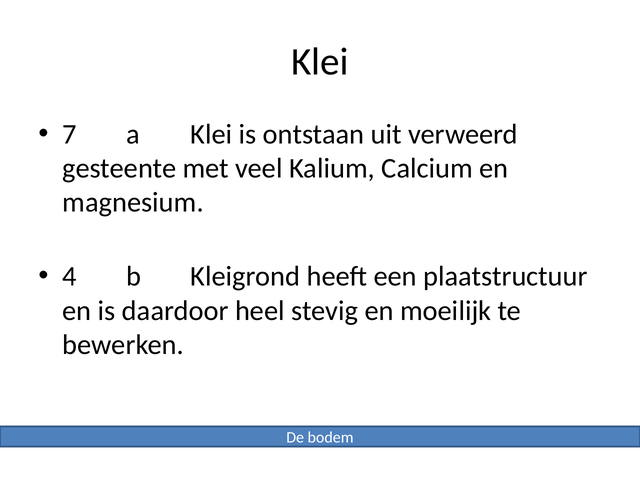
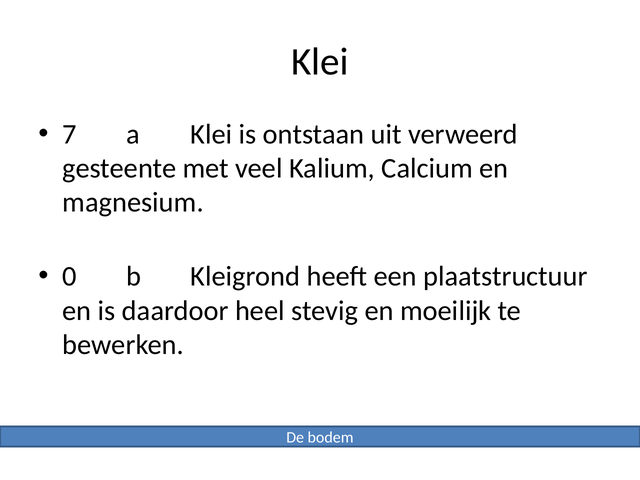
4: 4 -> 0
